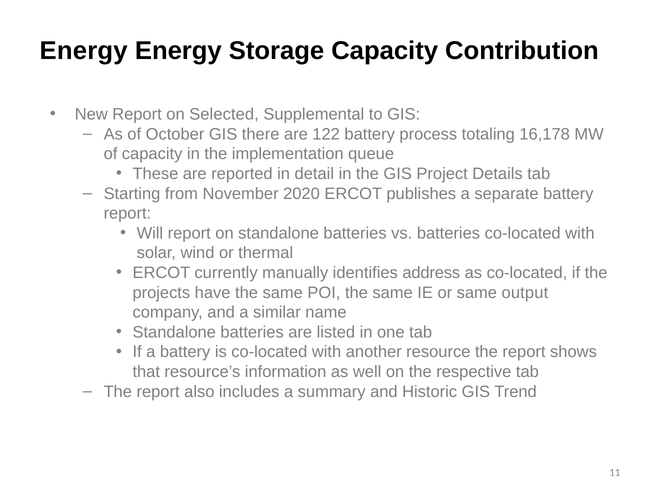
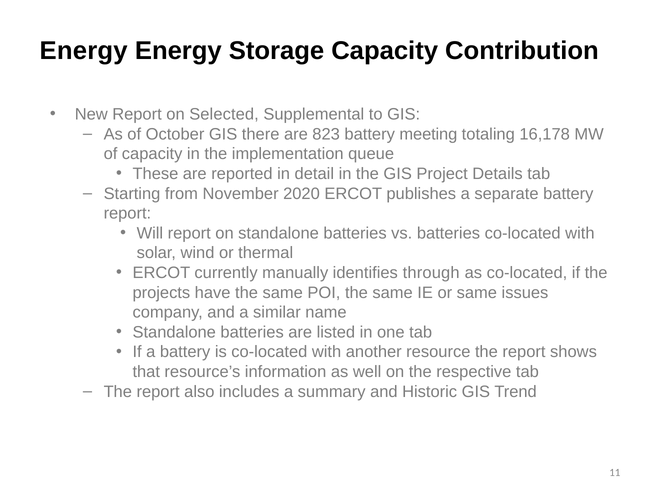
122: 122 -> 823
process: process -> meeting
address: address -> through
output: output -> issues
